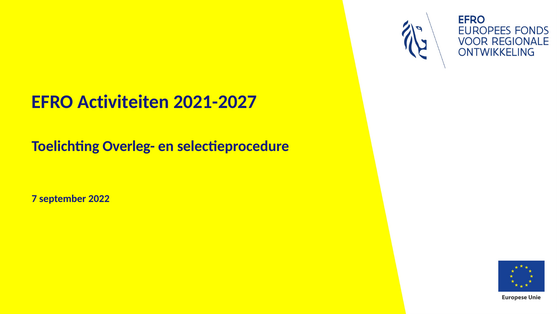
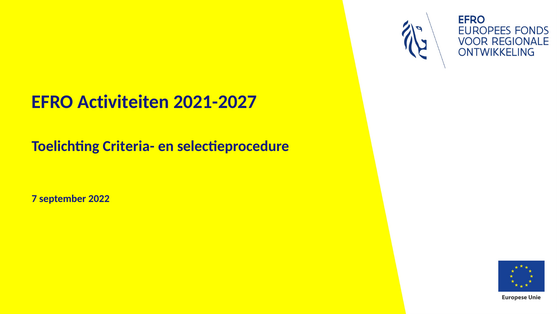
Overleg-: Overleg- -> Criteria-
